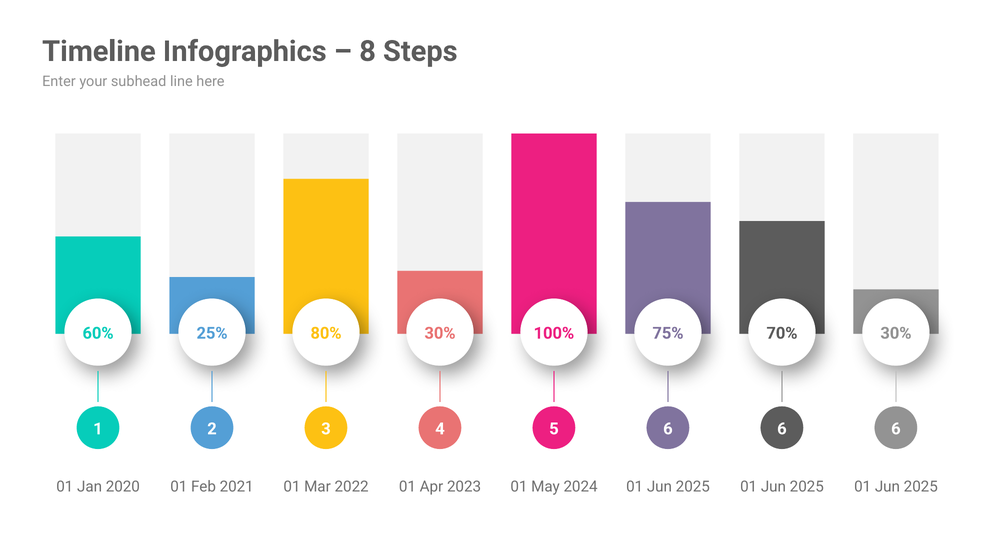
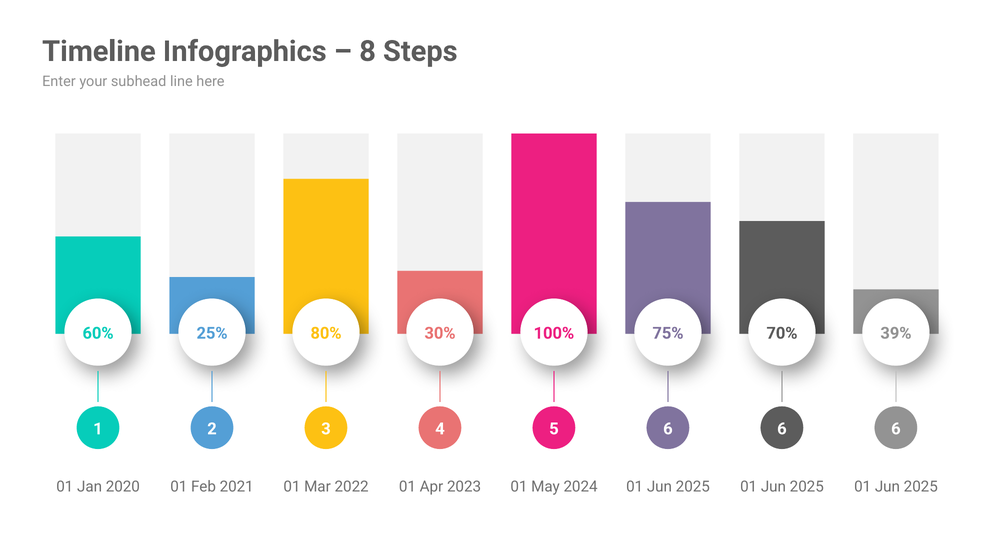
30% at (896, 333): 30% -> 39%
